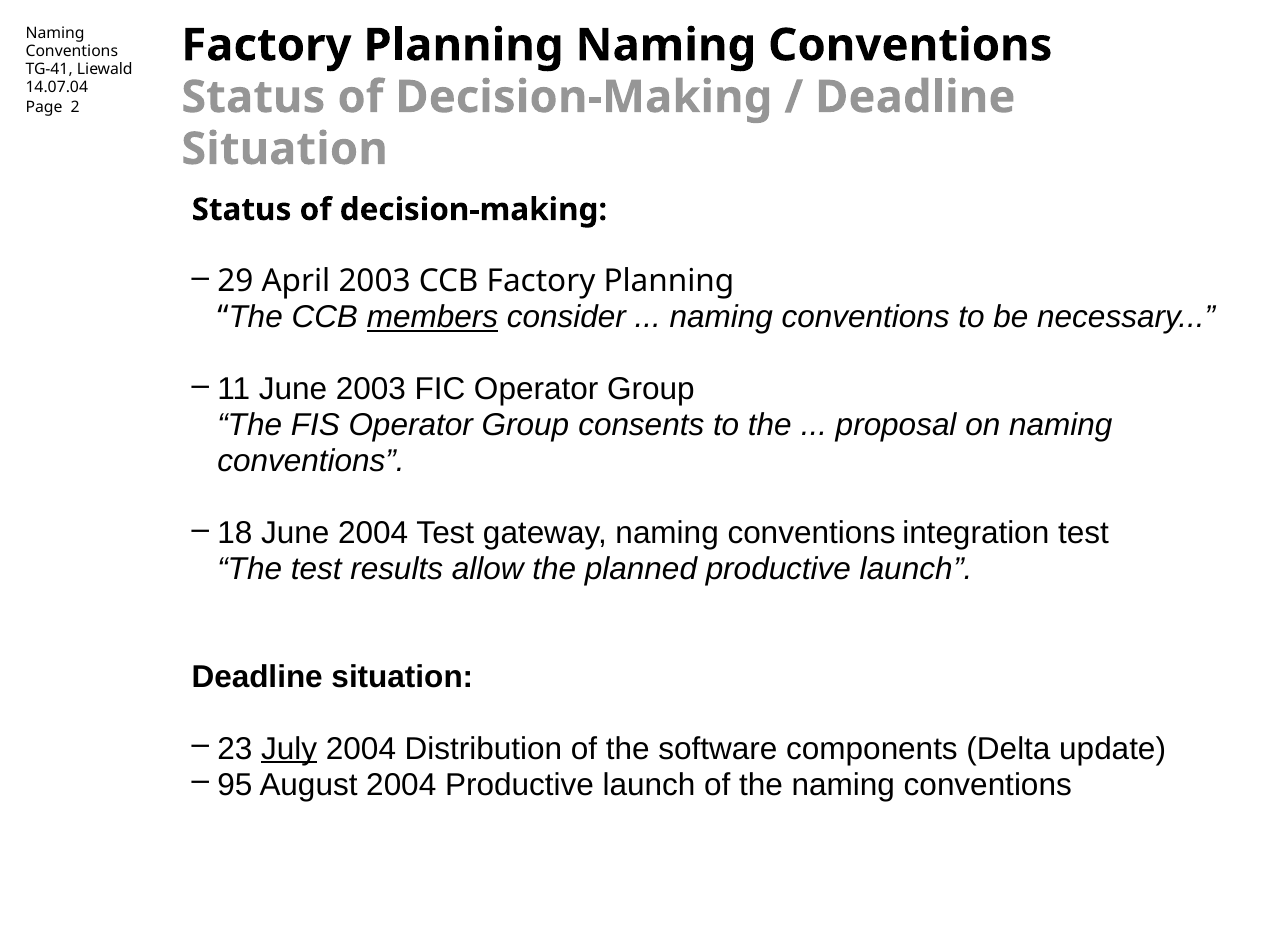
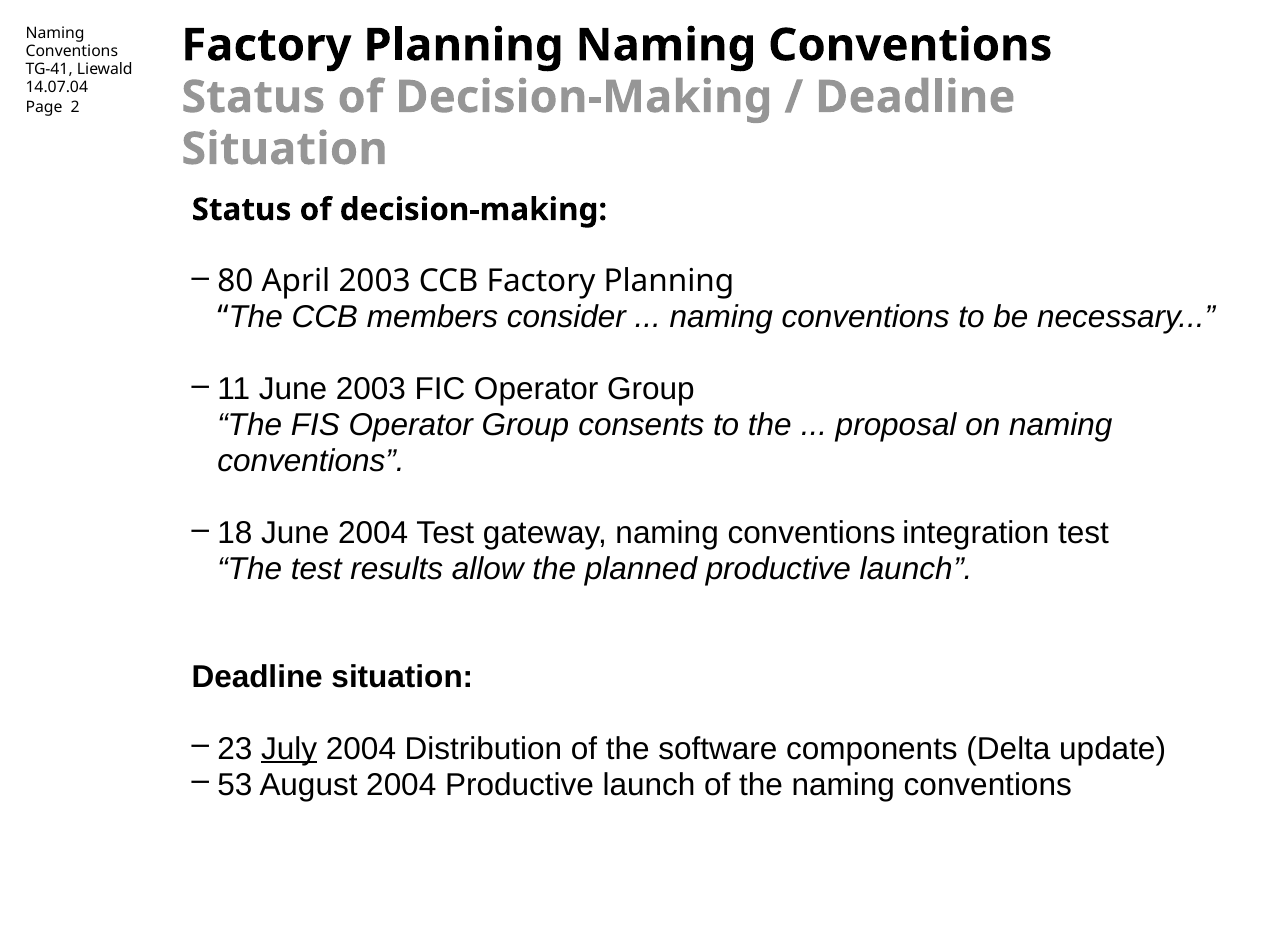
29: 29 -> 80
members underline: present -> none
95: 95 -> 53
